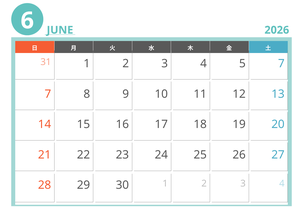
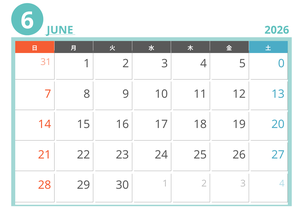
5 7: 7 -> 0
